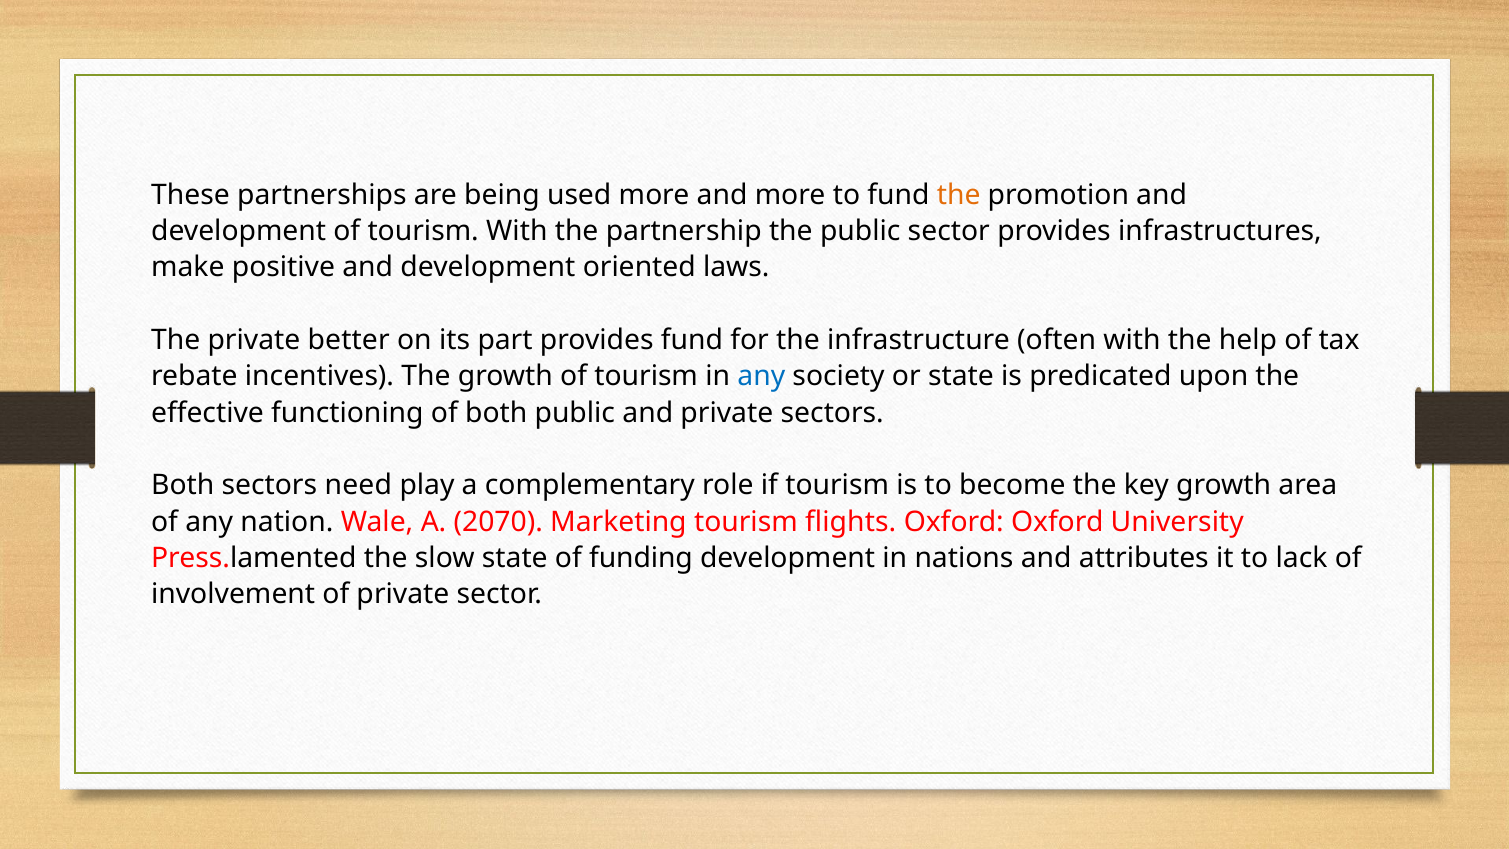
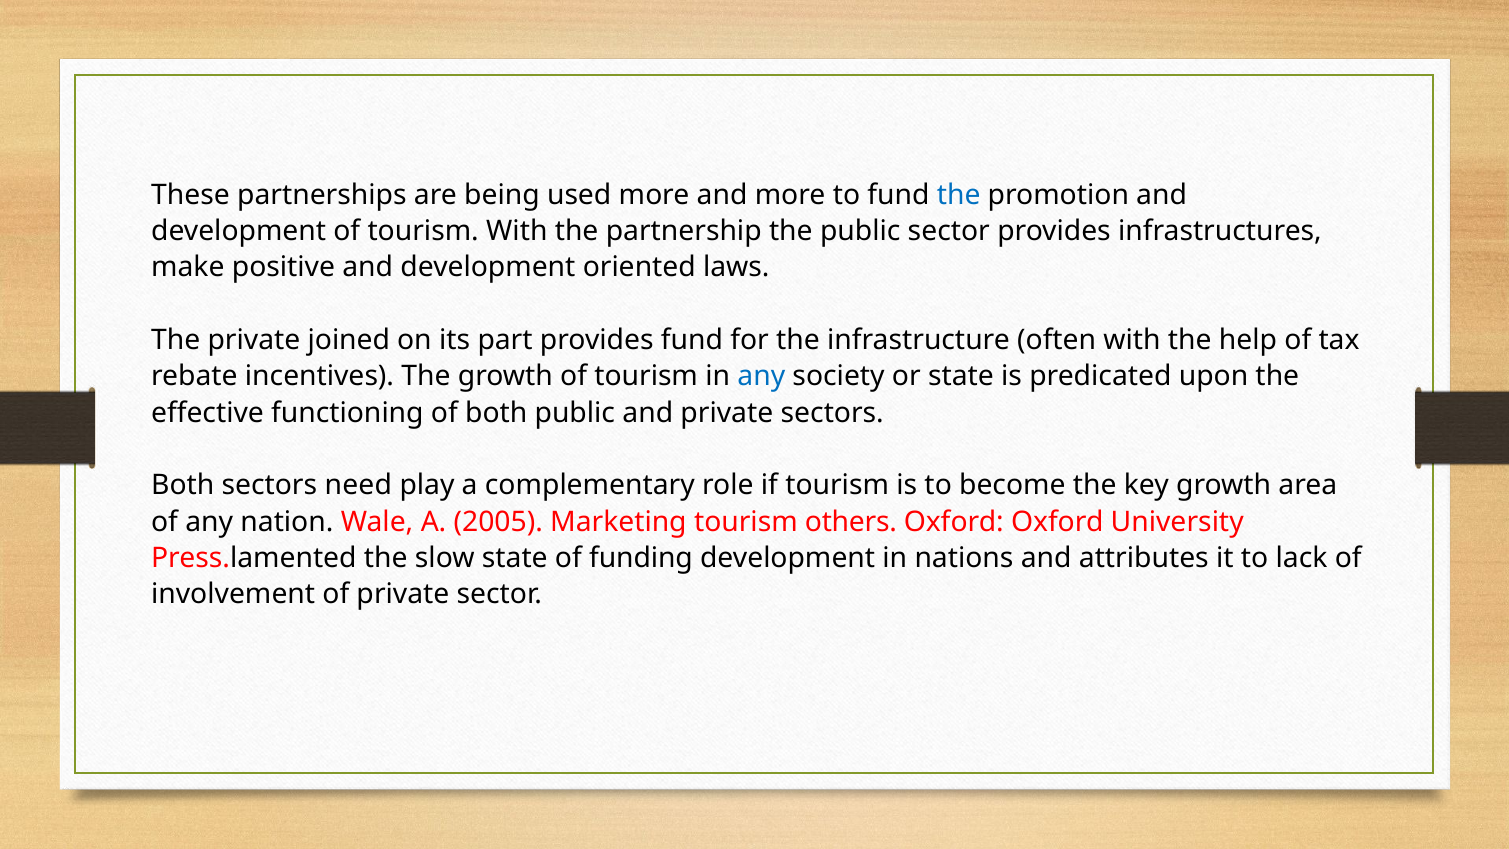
the at (959, 195) colour: orange -> blue
better: better -> joined
2070: 2070 -> 2005
flights: flights -> others
